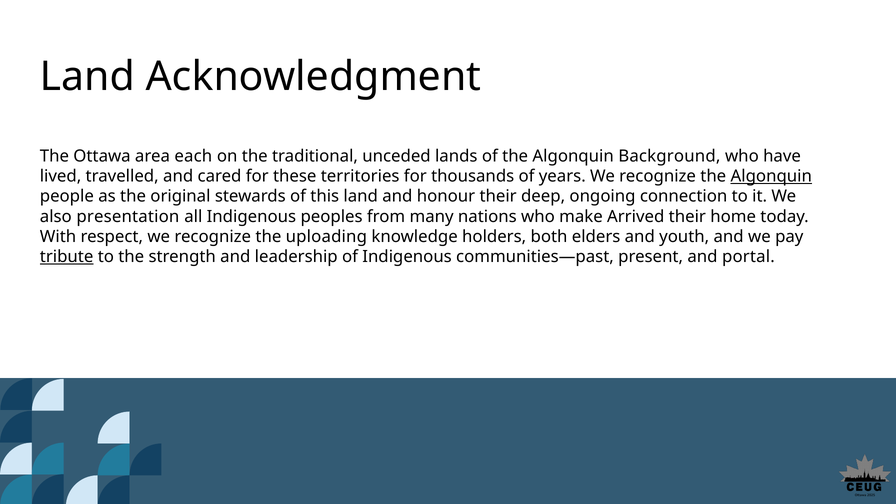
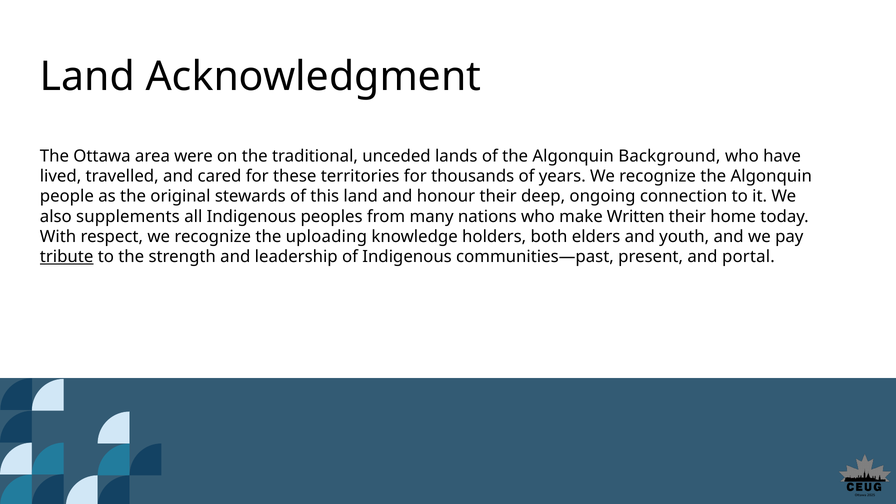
each: each -> were
Algonquin at (771, 176) underline: present -> none
presentation: presentation -> supplements
Arrived: Arrived -> Written
